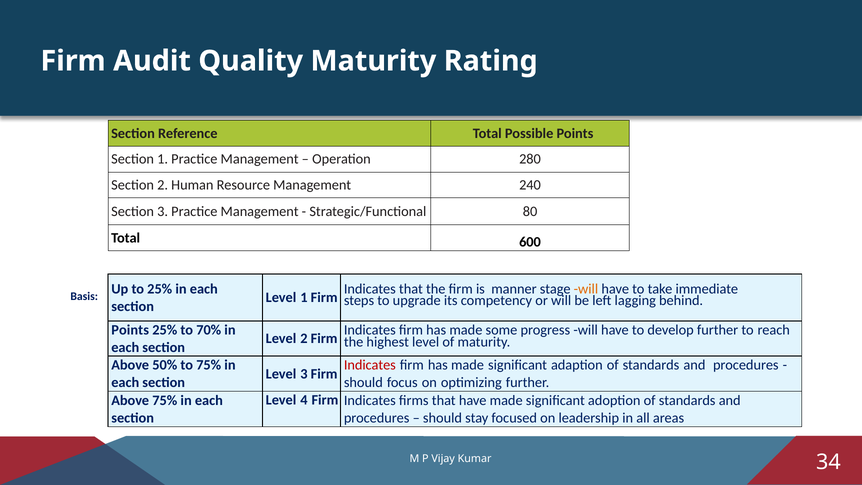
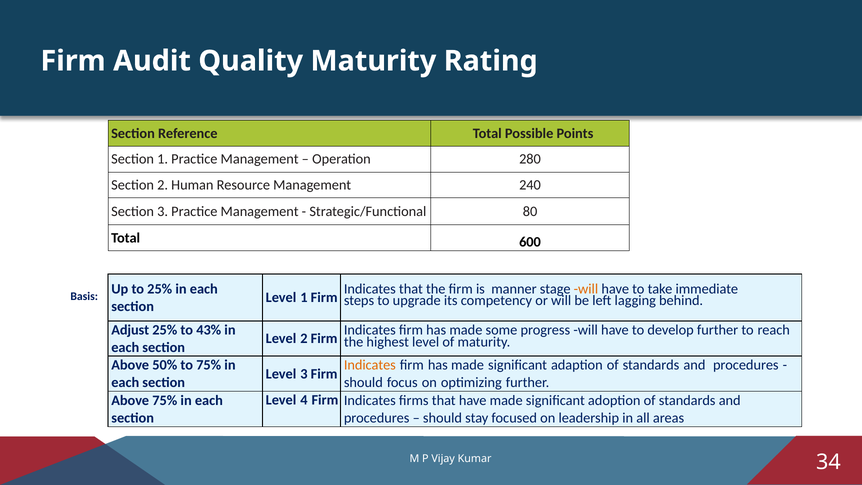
Points at (130, 330): Points -> Adjust
70%: 70% -> 43%
Indicates at (370, 365) colour: red -> orange
